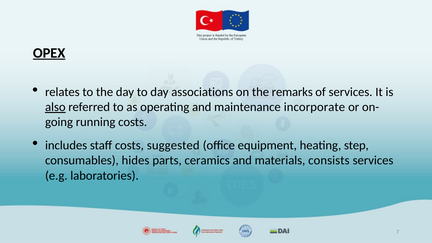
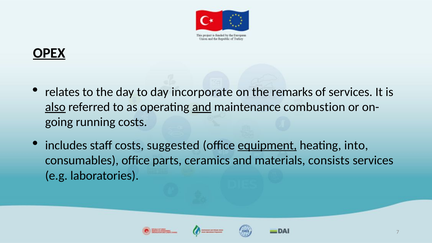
associations: associations -> incorporate
and at (202, 107) underline: none -> present
incorporate: incorporate -> combustion
equipment underline: none -> present
step: step -> into
consumables hides: hides -> office
